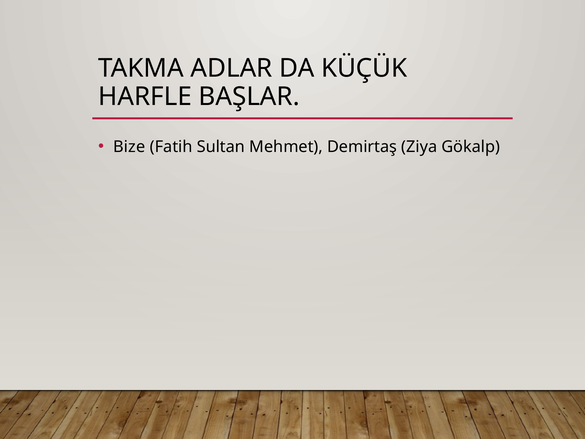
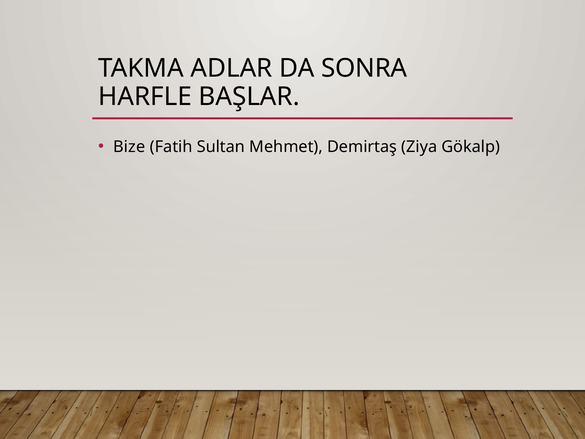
KÜÇÜK: KÜÇÜK -> SONRA
